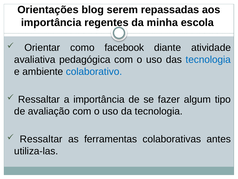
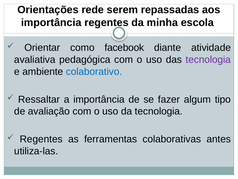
blog: blog -> rede
tecnologia at (208, 59) colour: blue -> purple
Ressaltar at (41, 139): Ressaltar -> Regentes
